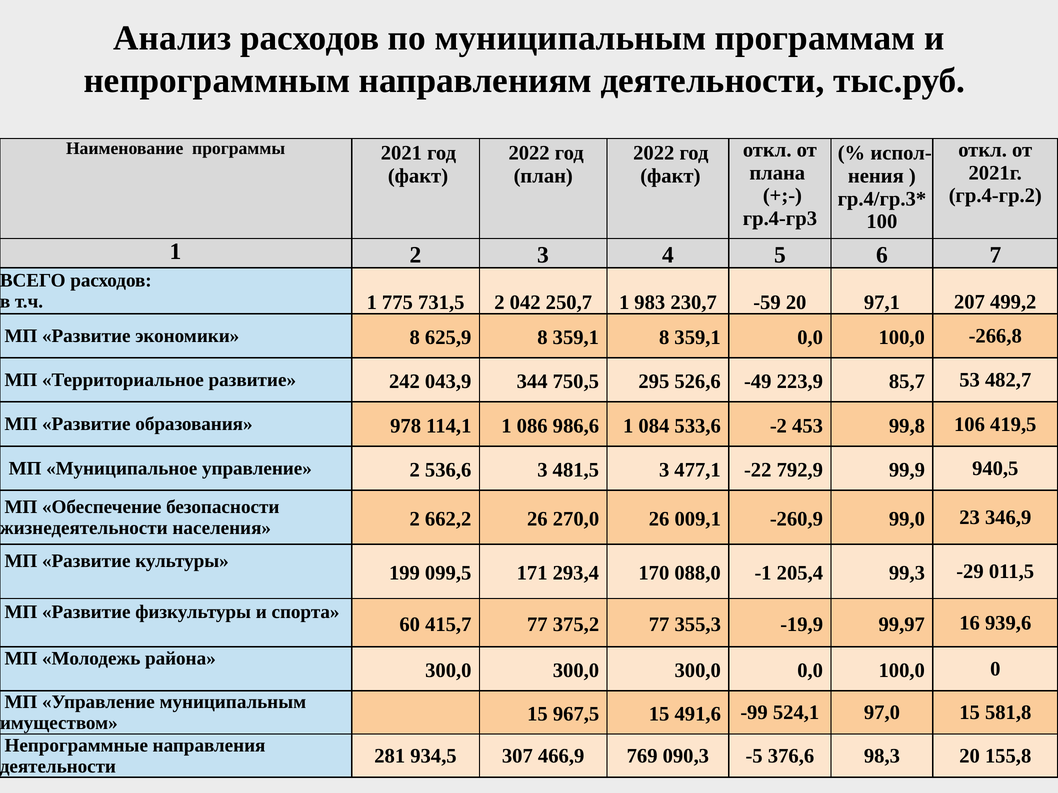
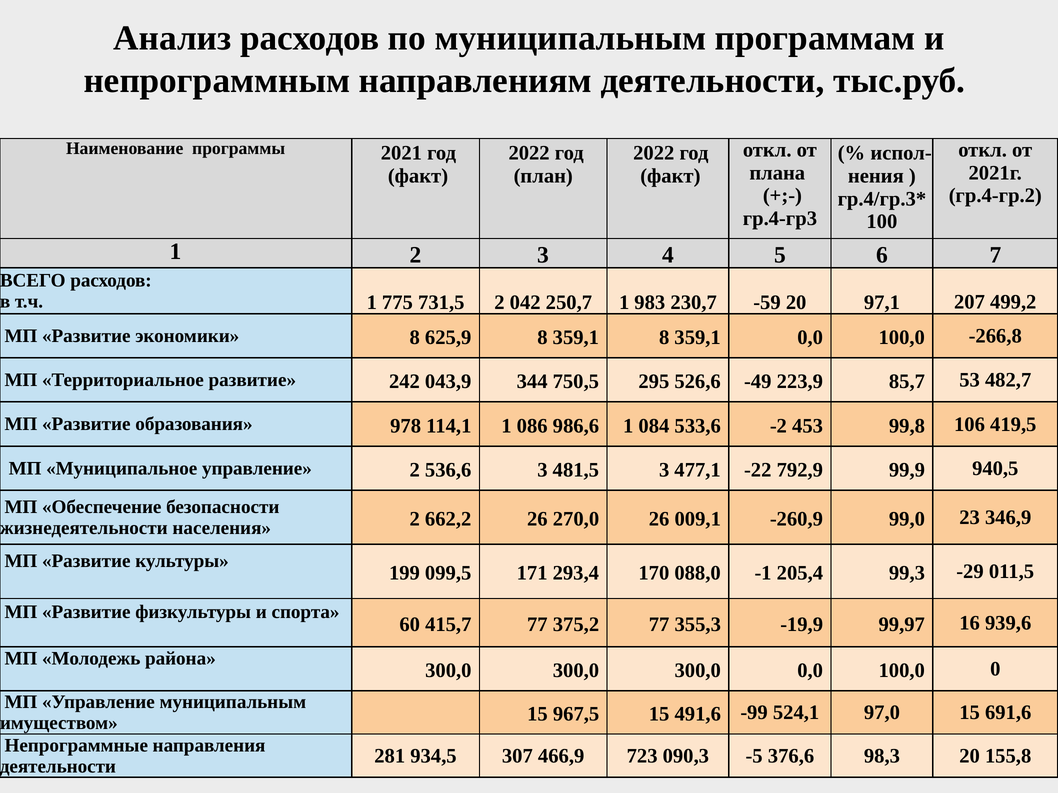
581,8: 581,8 -> 691,6
769: 769 -> 723
